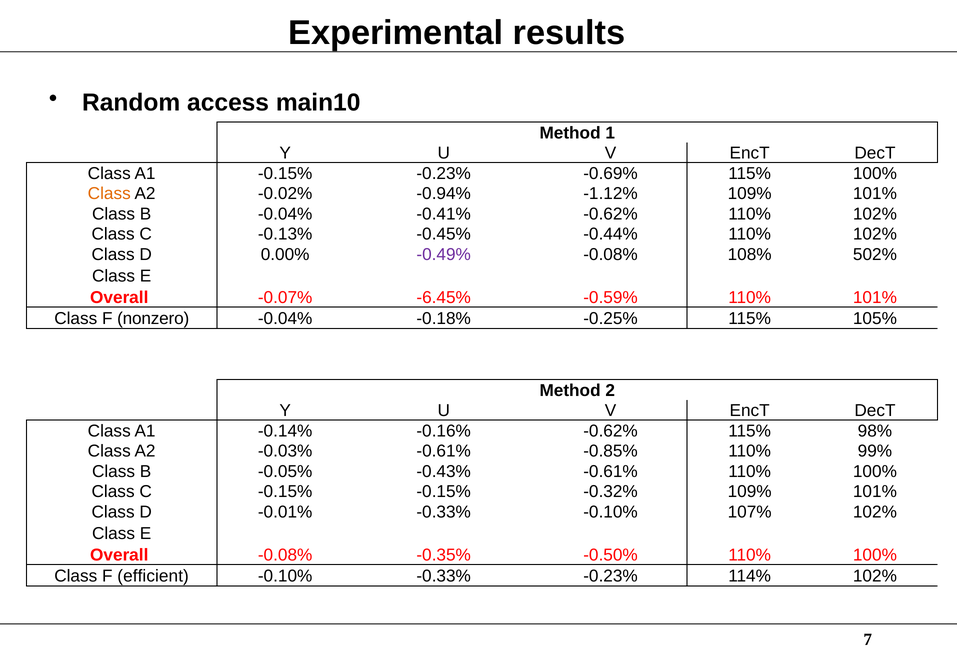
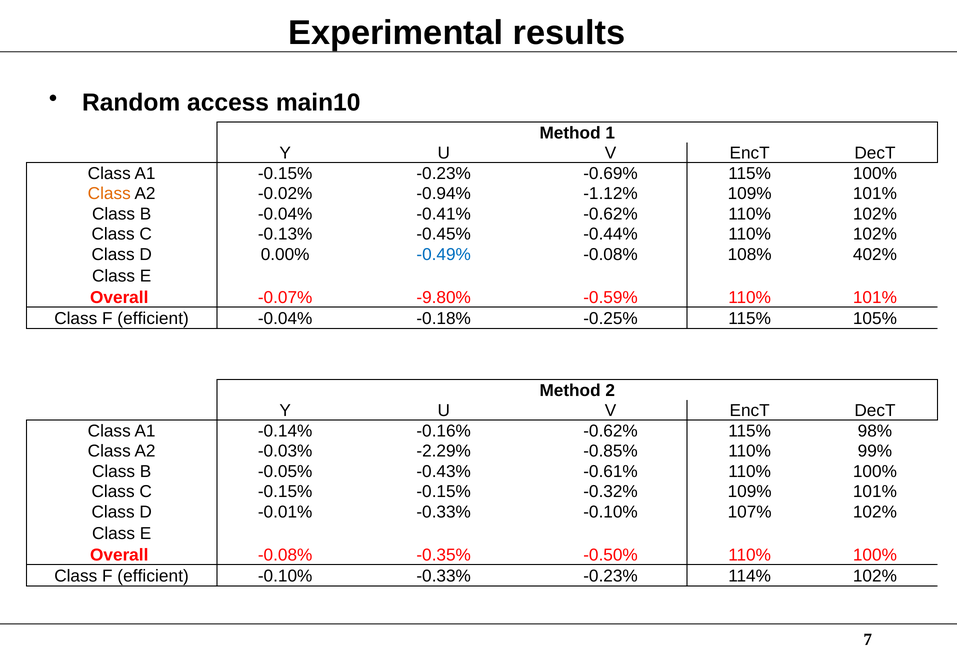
-0.49% colour: purple -> blue
502%: 502% -> 402%
-6.45%: -6.45% -> -9.80%
nonzero at (153, 318): nonzero -> efficient
-0.03% -0.61%: -0.61% -> -2.29%
